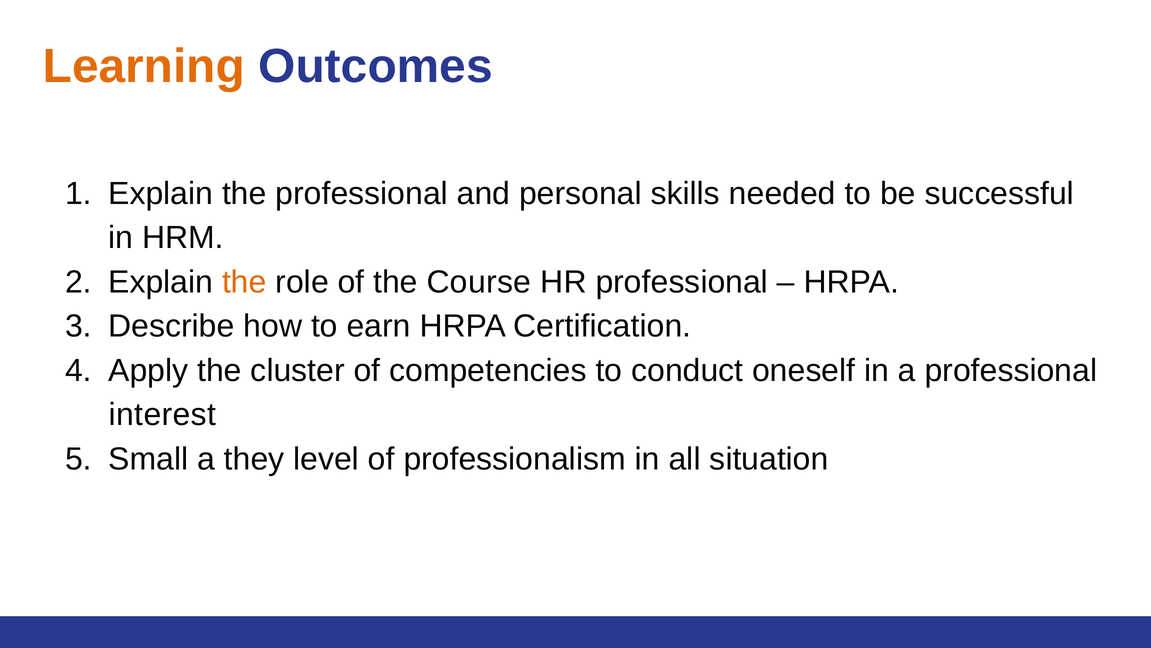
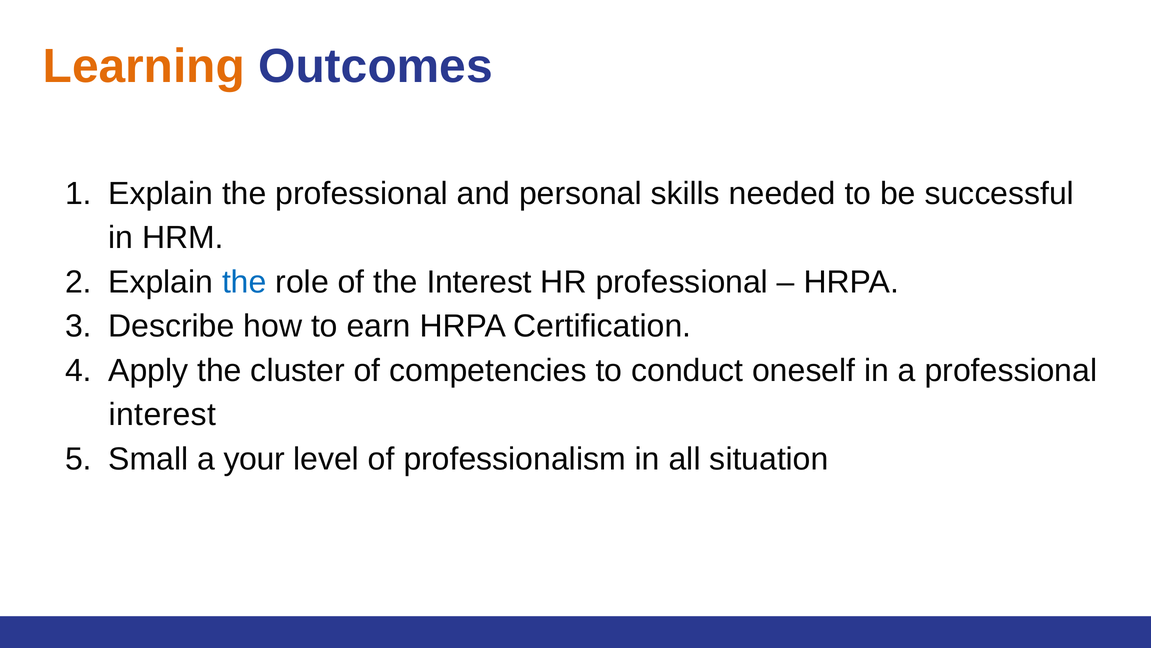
the at (244, 282) colour: orange -> blue
the Course: Course -> Interest
they: they -> your
